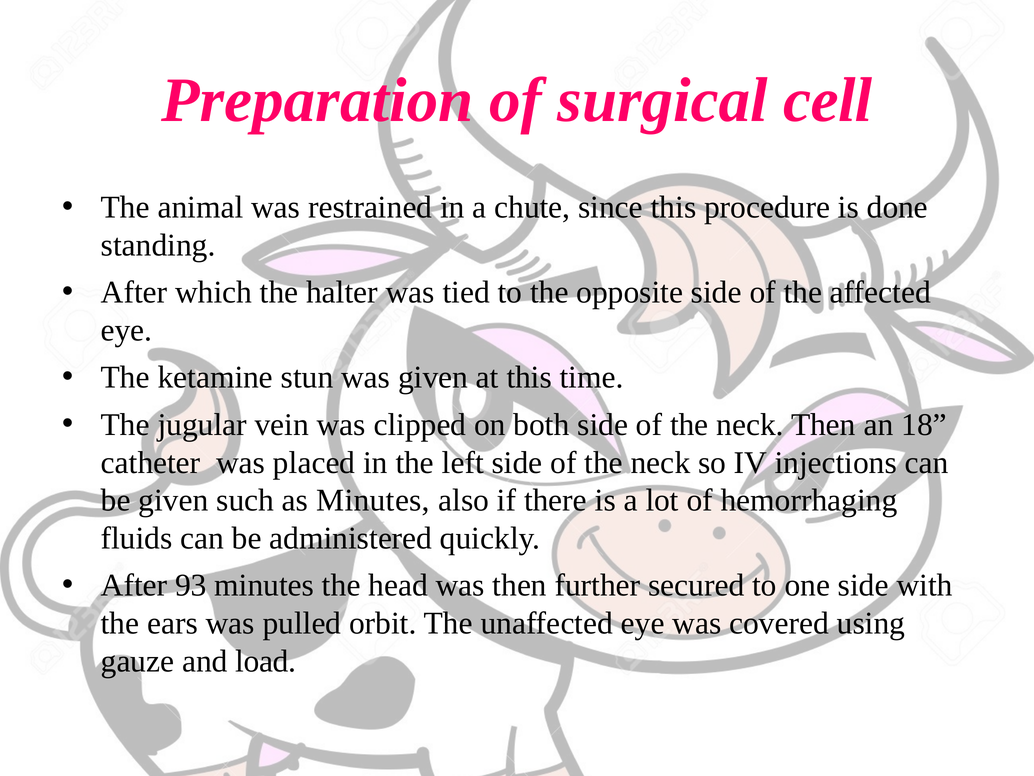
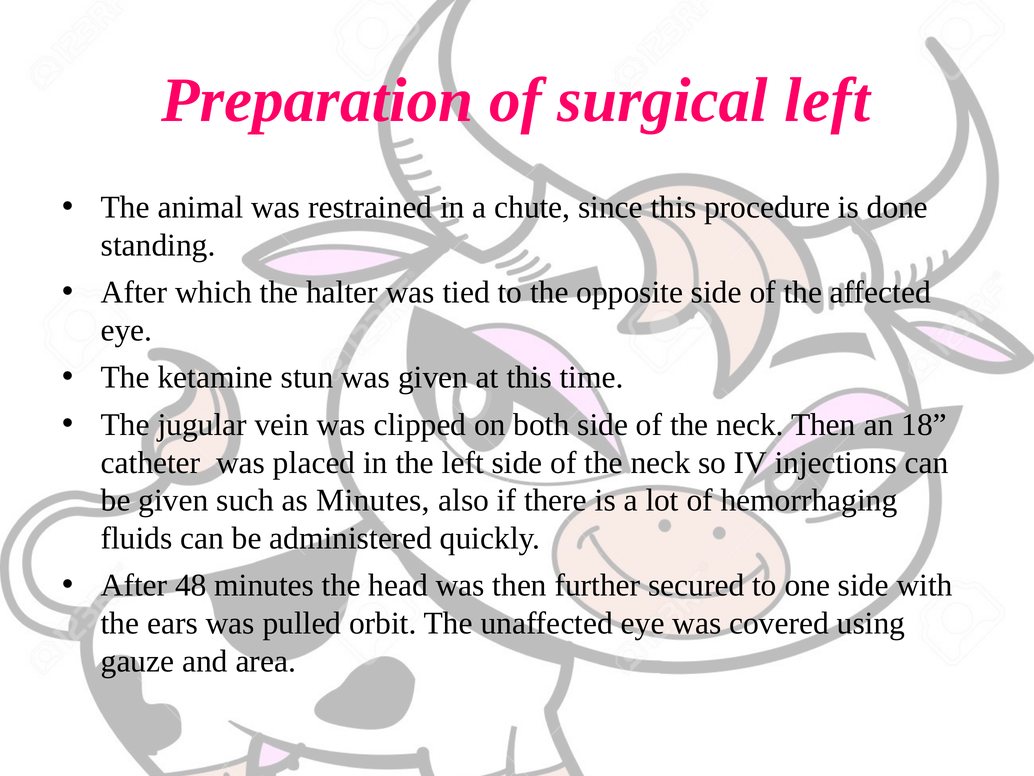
surgical cell: cell -> left
93: 93 -> 48
load: load -> area
